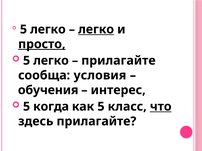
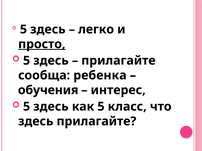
легко at (48, 29): легко -> здесь
легко at (96, 29) underline: present -> none
легко at (51, 61): легко -> здесь
условия: условия -> ребенка
когда at (51, 107): когда -> здесь
что underline: present -> none
